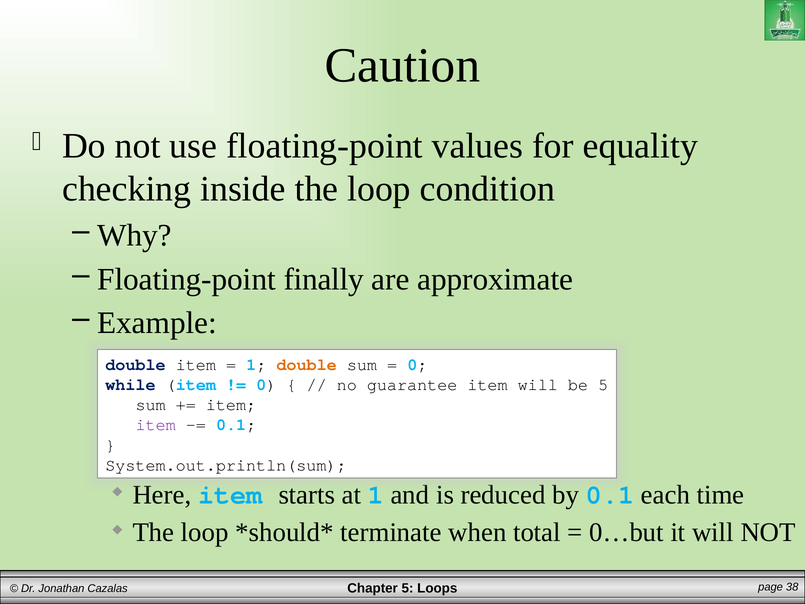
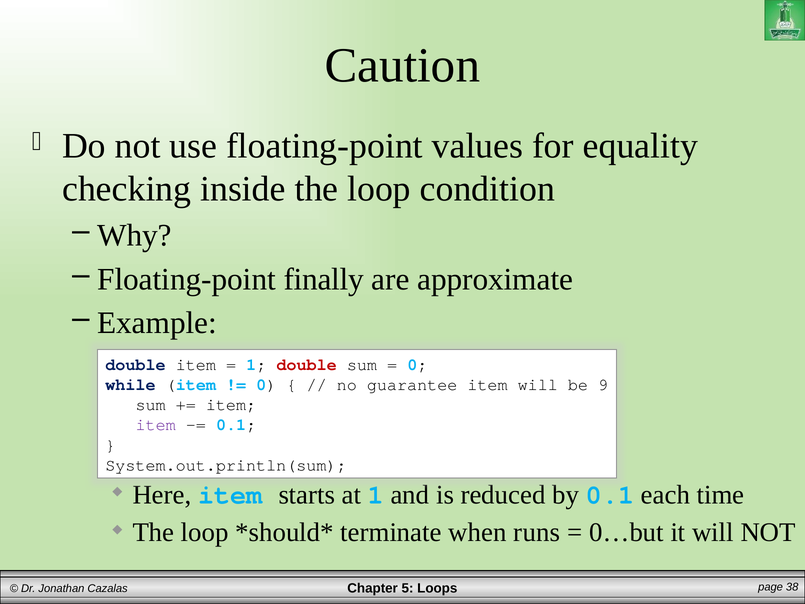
double at (307, 364) colour: orange -> red
be 5: 5 -> 9
total: total -> runs
